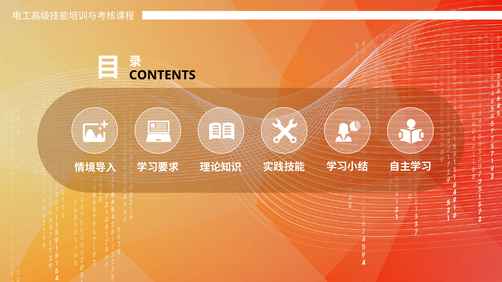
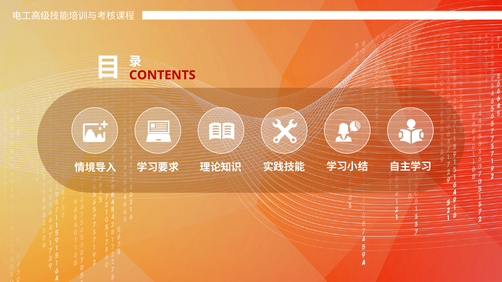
CONTENTS colour: black -> red
